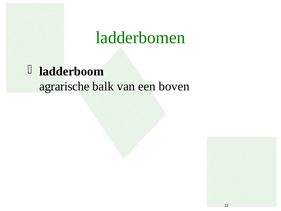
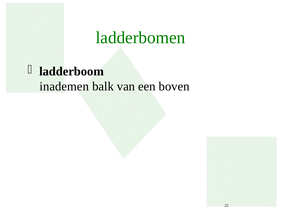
agrarische: agrarische -> inademen
